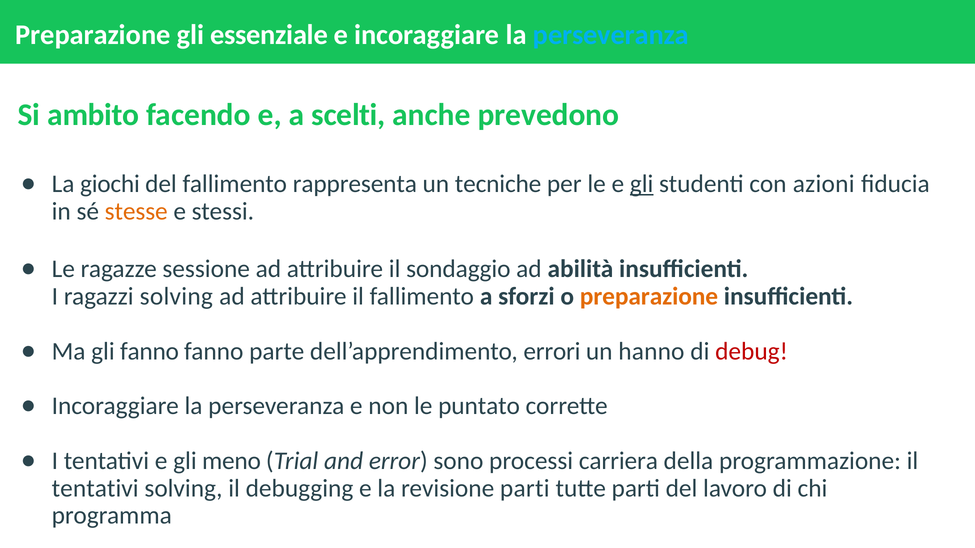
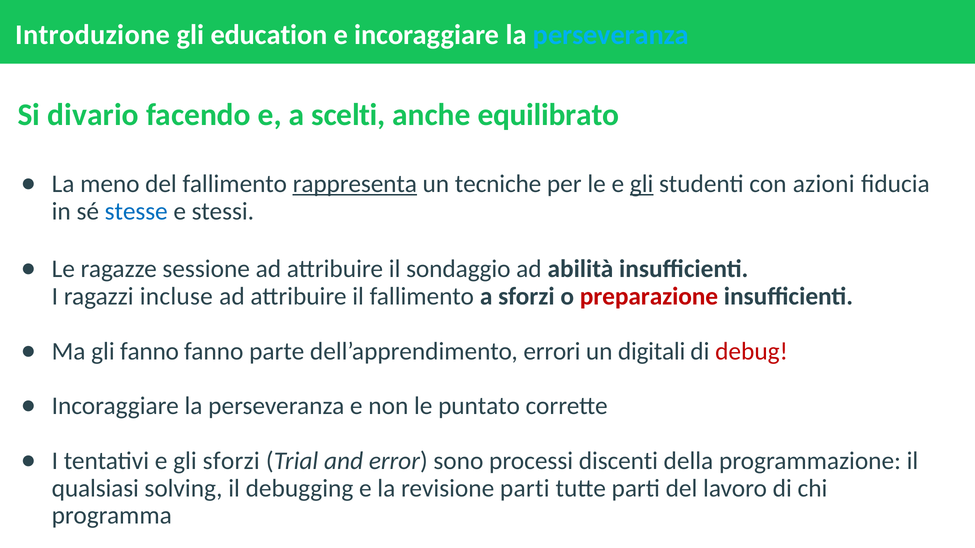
Preparazione at (93, 35): Preparazione -> Introduzione
essenziale: essenziale -> education
ambito: ambito -> divario
prevedono: prevedono -> equilibrato
giochi: giochi -> meno
rappresenta underline: none -> present
stesse colour: orange -> blue
ragazzi solving: solving -> incluse
preparazione at (649, 297) colour: orange -> red
hanno: hanno -> digitali
gli meno: meno -> sforzi
carriera: carriera -> discenti
tentativi at (95, 489): tentativi -> qualsiasi
